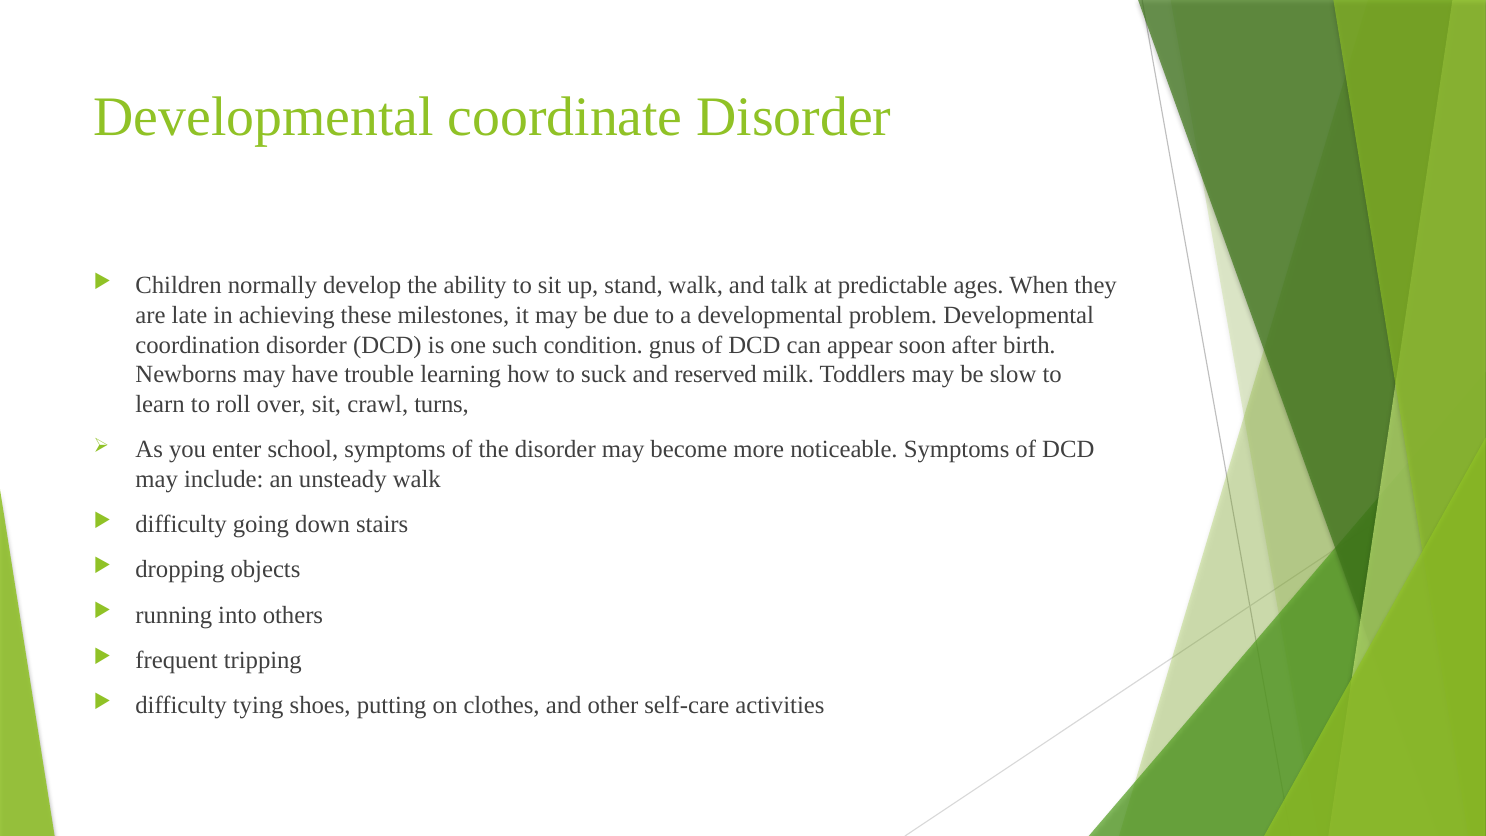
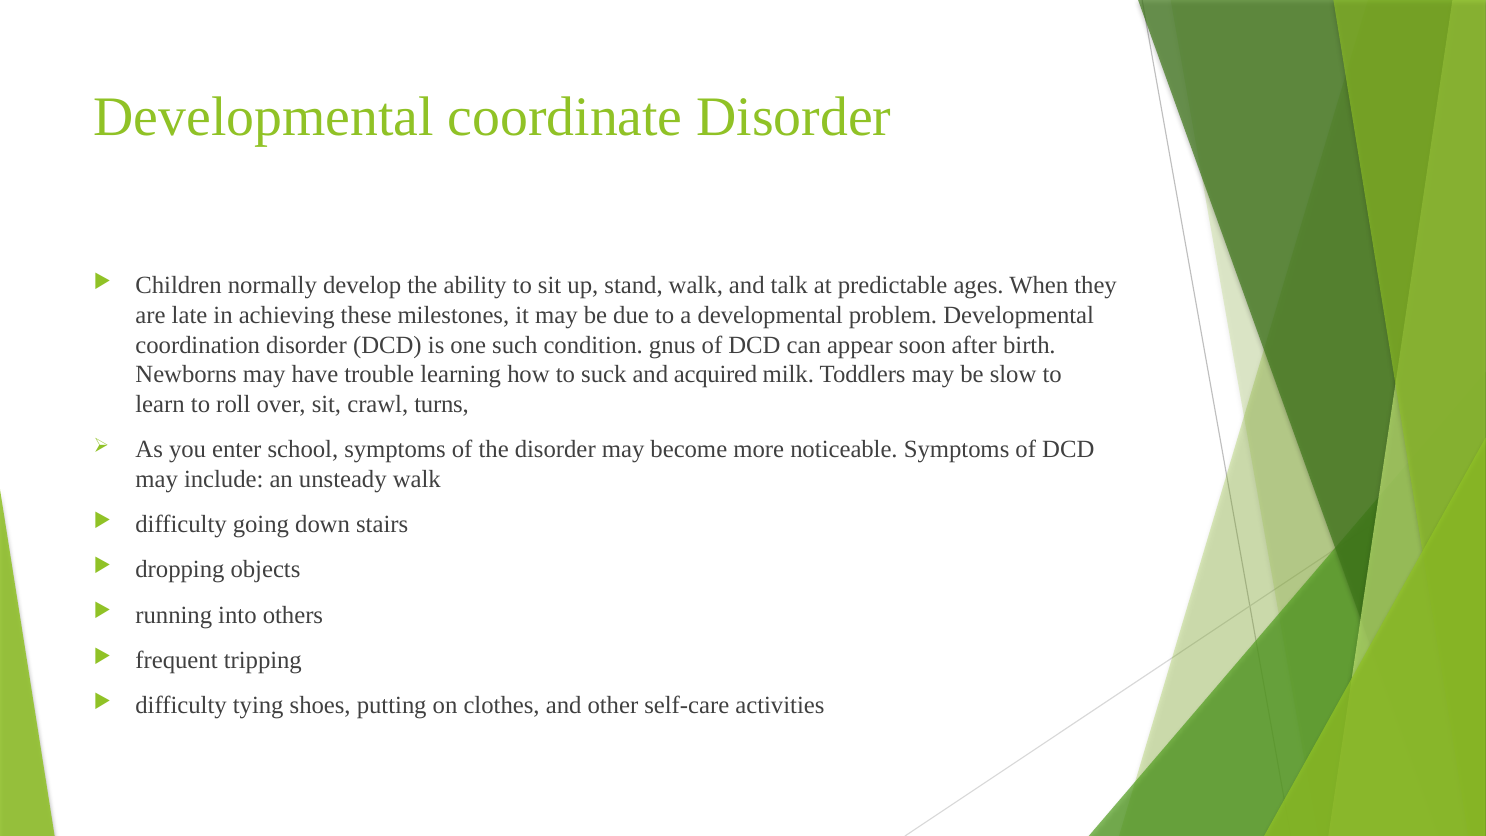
reserved: reserved -> acquired
